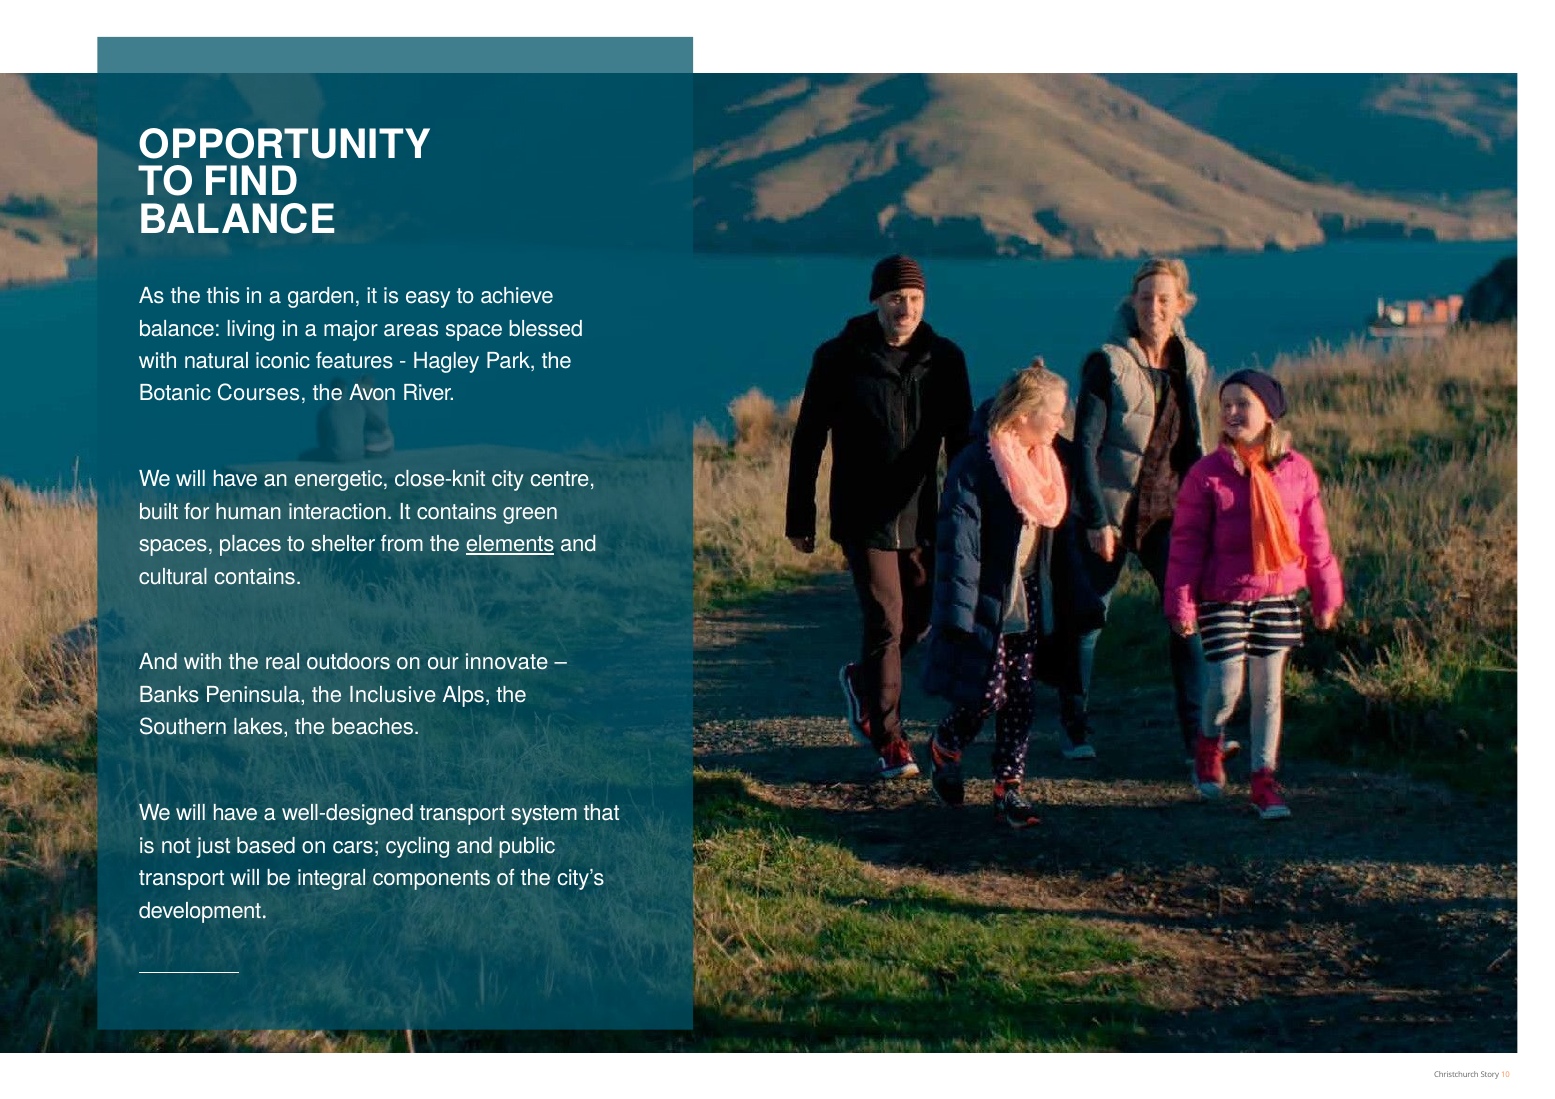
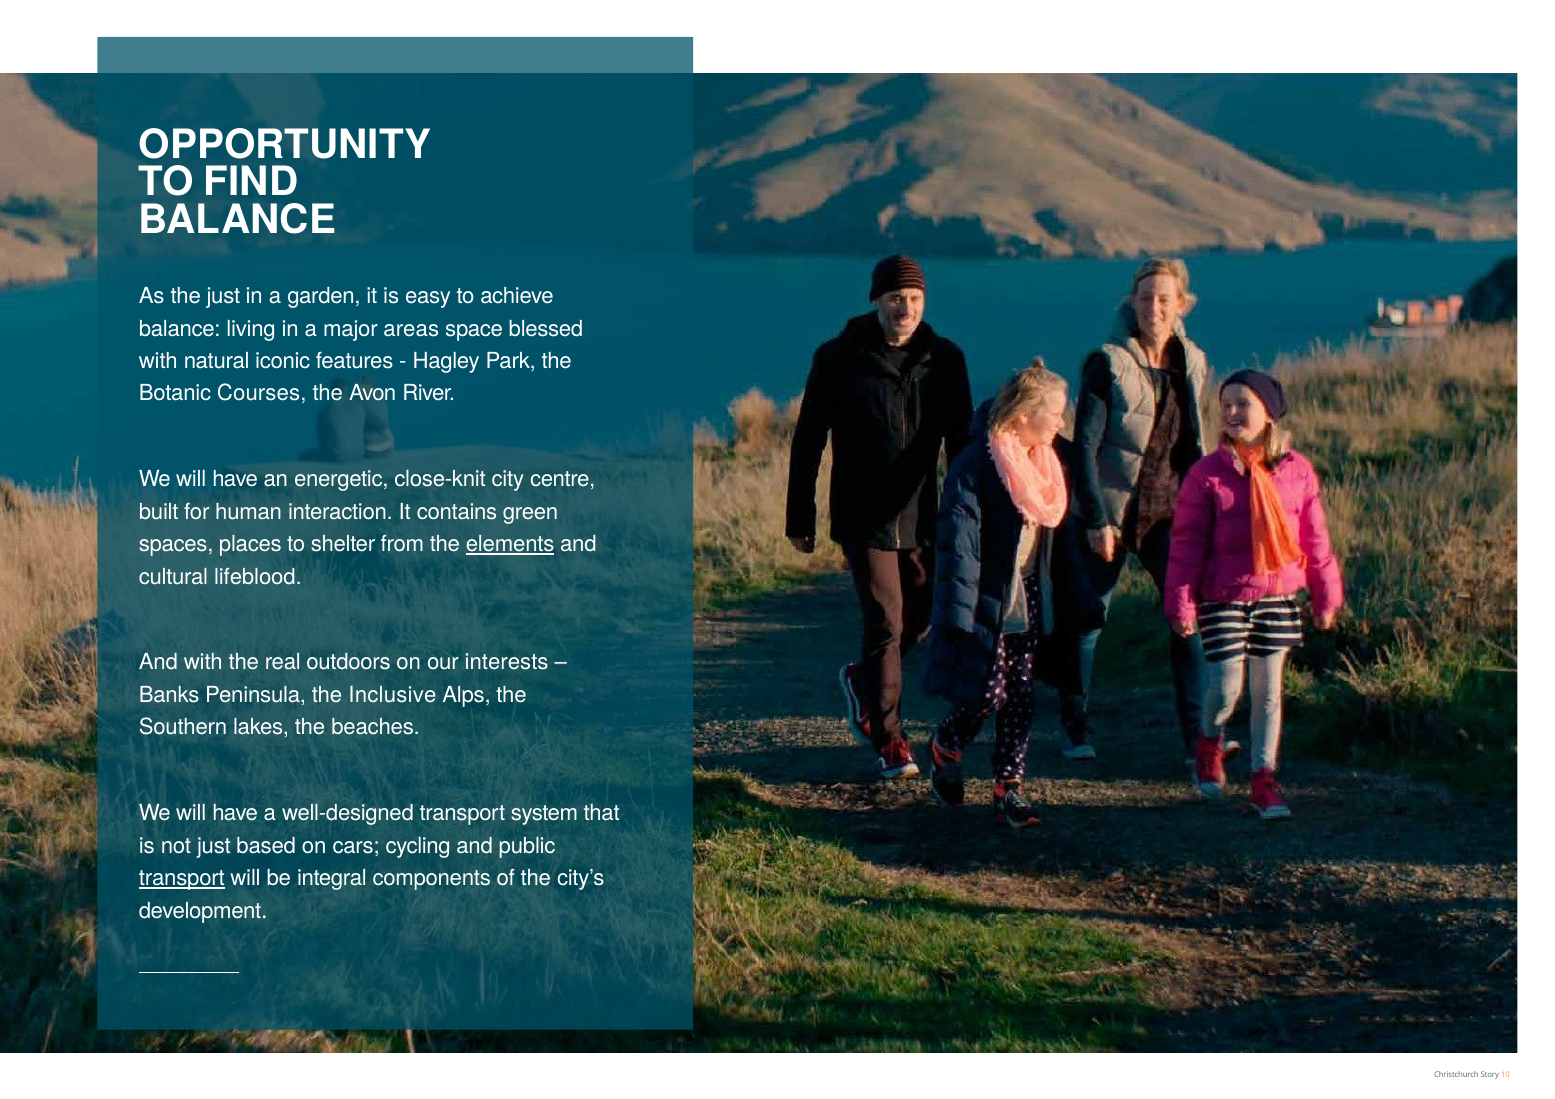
the this: this -> just
cultural contains: contains -> lifeblood
innovate: innovate -> interests
transport at (182, 879) underline: none -> present
